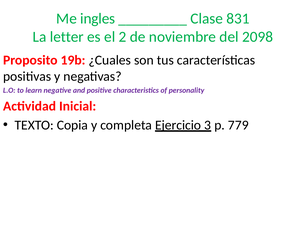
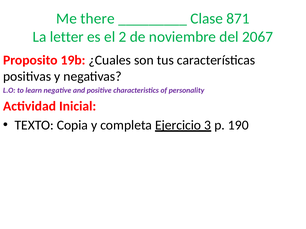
ingles: ingles -> there
831: 831 -> 871
2098: 2098 -> 2067
779: 779 -> 190
